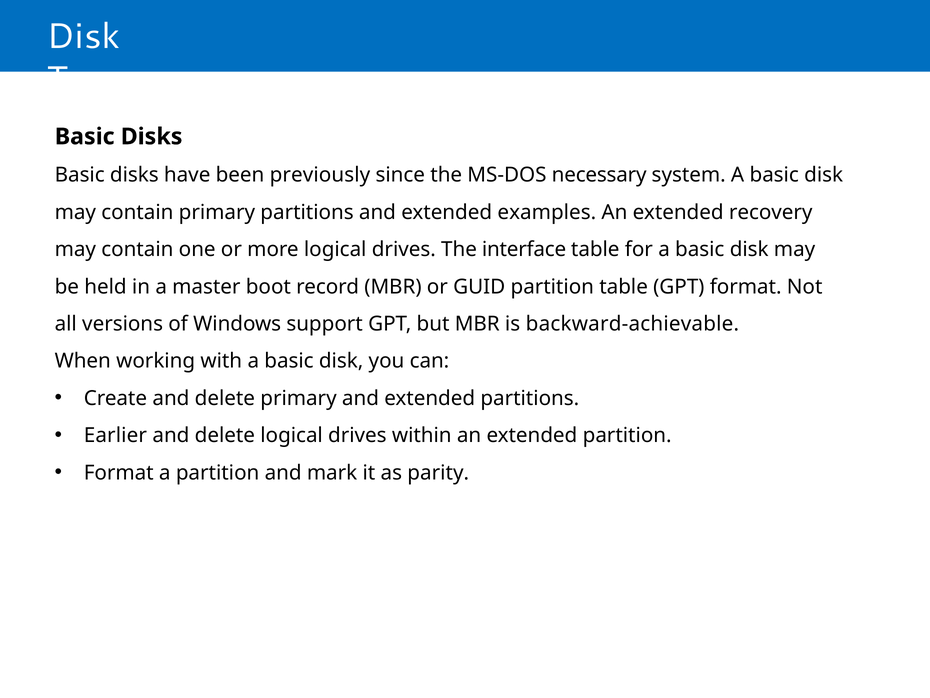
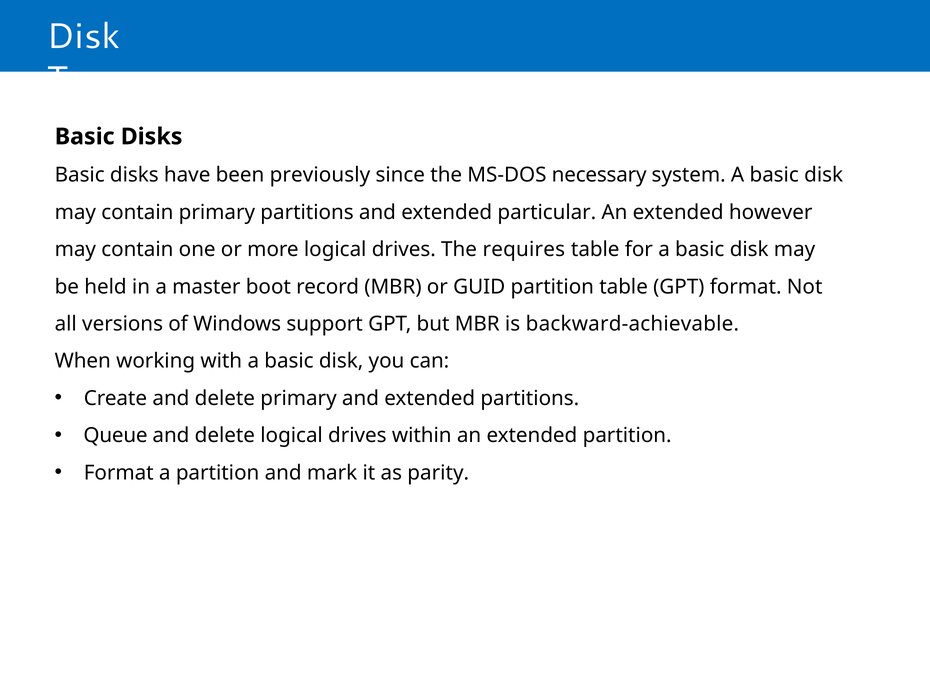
examples: examples -> particular
recovery: recovery -> however
interface: interface -> requires
Earlier: Earlier -> Queue
